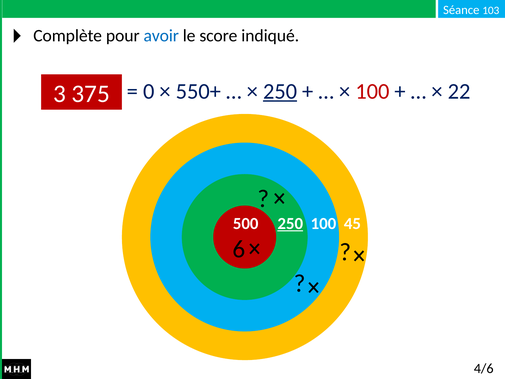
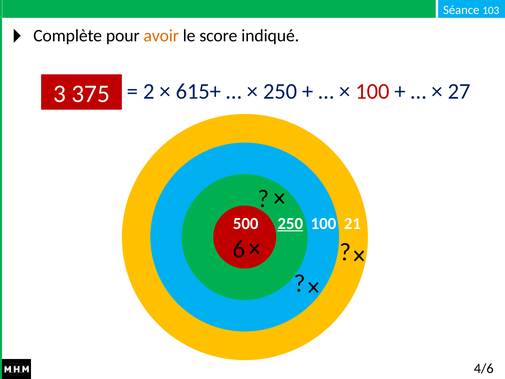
avoir colour: blue -> orange
0: 0 -> 2
550+: 550+ -> 615+
250 at (280, 91) underline: present -> none
22: 22 -> 27
45: 45 -> 21
